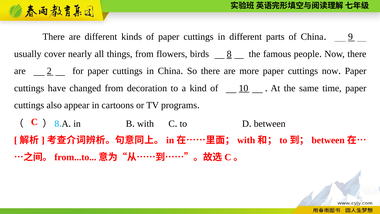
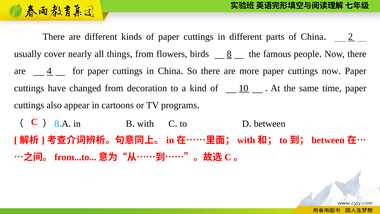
9: 9 -> 2
2: 2 -> 4
